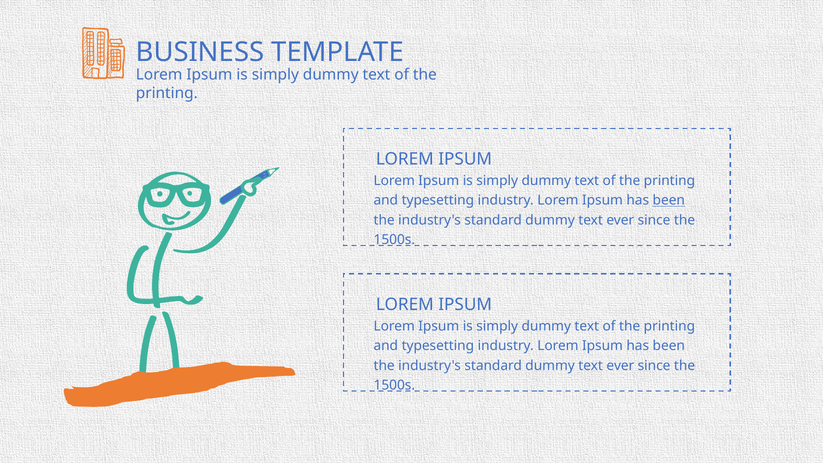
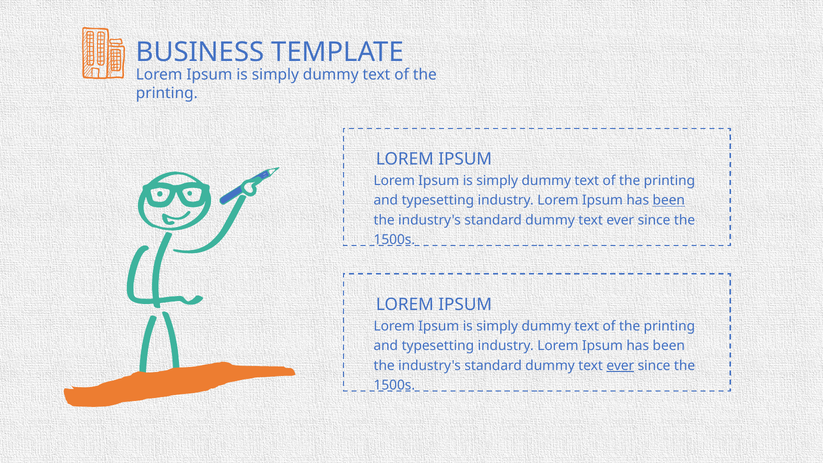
ever at (620, 365) underline: none -> present
